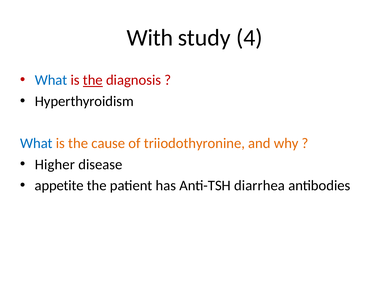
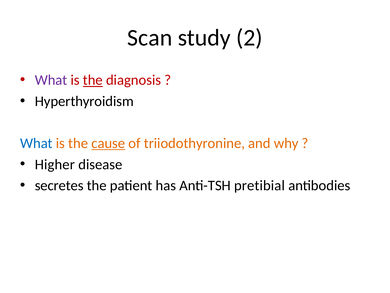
With: With -> Scan
4: 4 -> 2
What at (51, 80) colour: blue -> purple
cause underline: none -> present
appetite: appetite -> secretes
diarrhea: diarrhea -> pretibial
